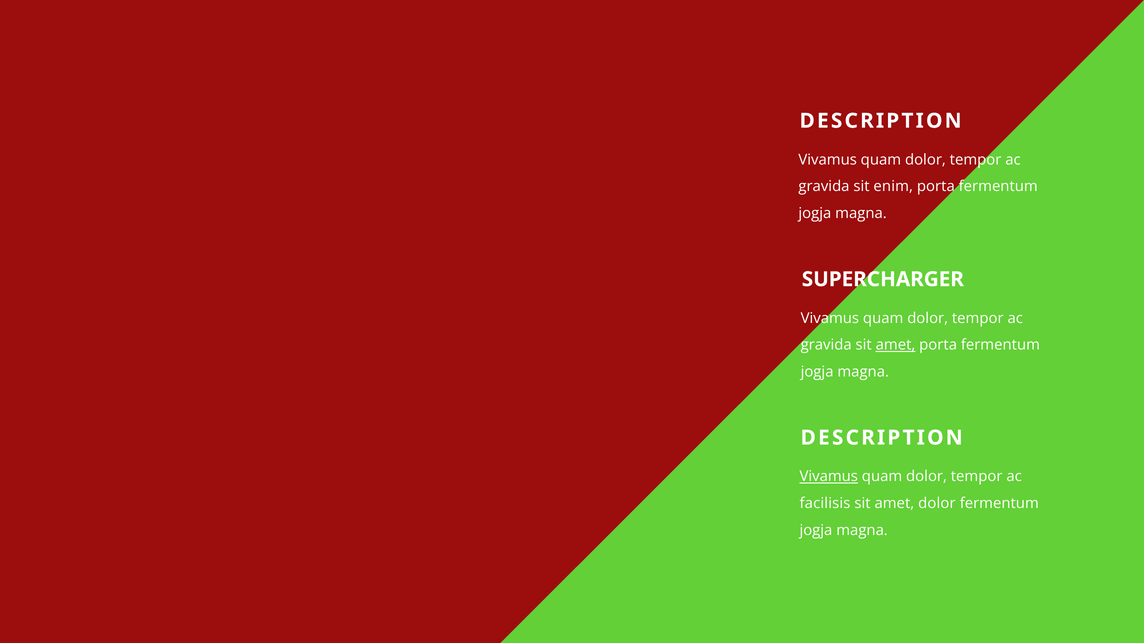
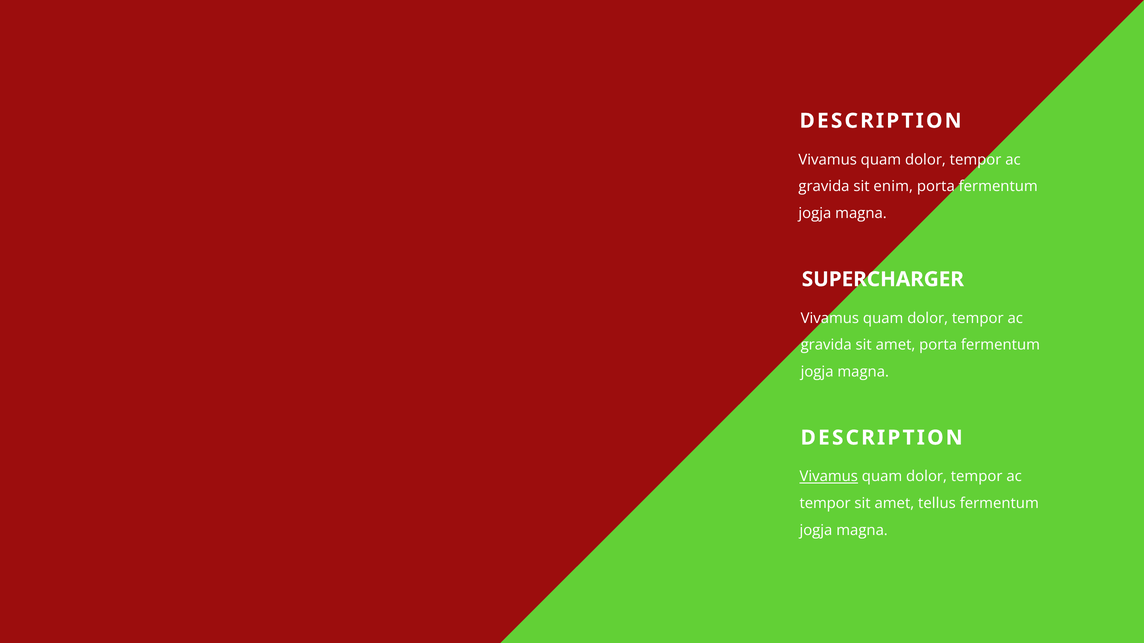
amet at (896, 345) underline: present -> none
facilisis at (825, 504): facilisis -> tempor
amet dolor: dolor -> tellus
